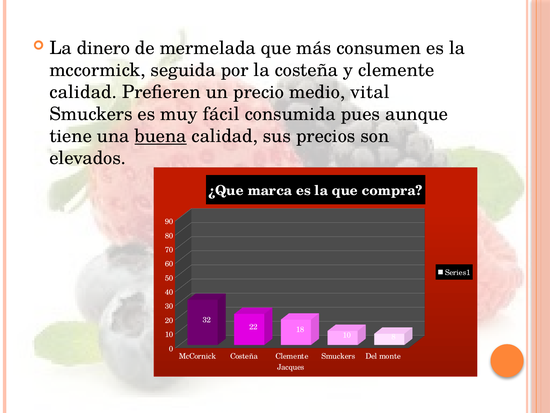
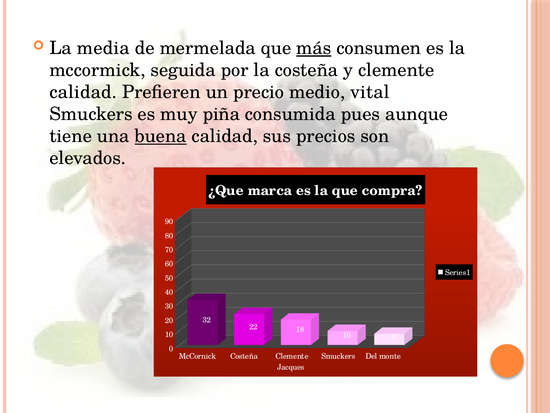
dinero: dinero -> media
más underline: none -> present
fácil: fácil -> piña
